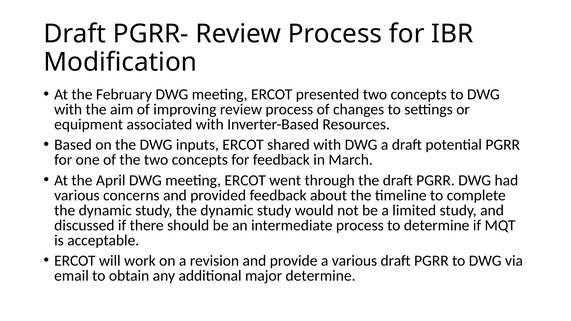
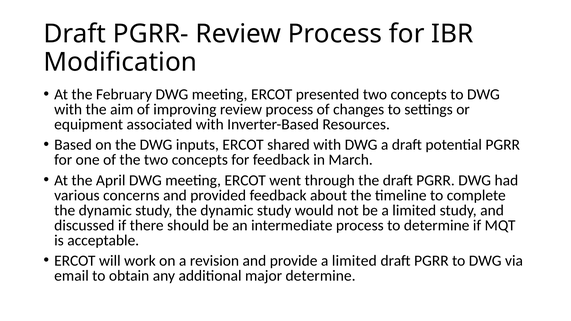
provide a various: various -> limited
